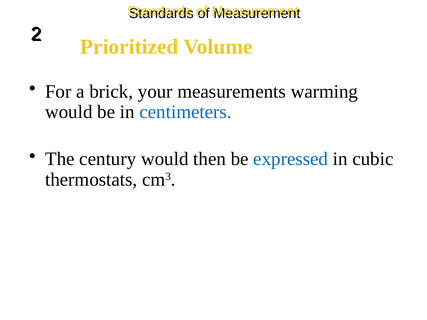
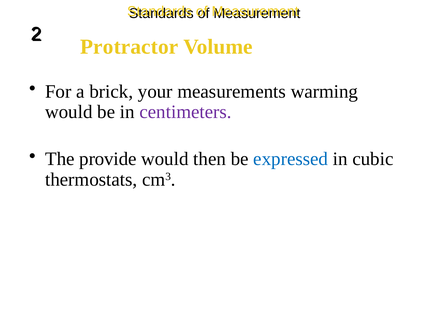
Prioritized: Prioritized -> Protractor
centimeters colour: blue -> purple
century: century -> provide
